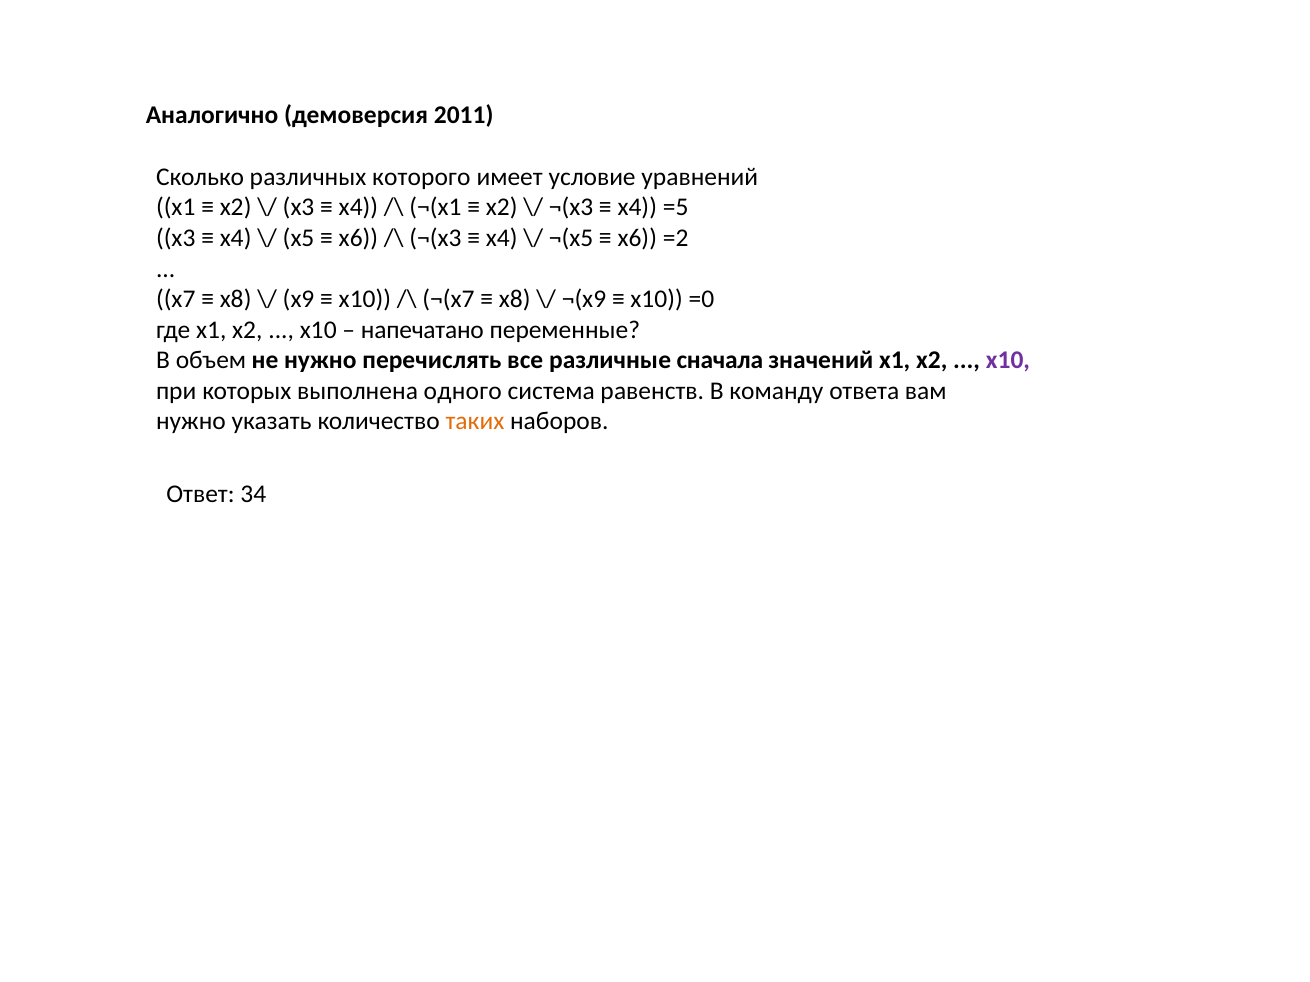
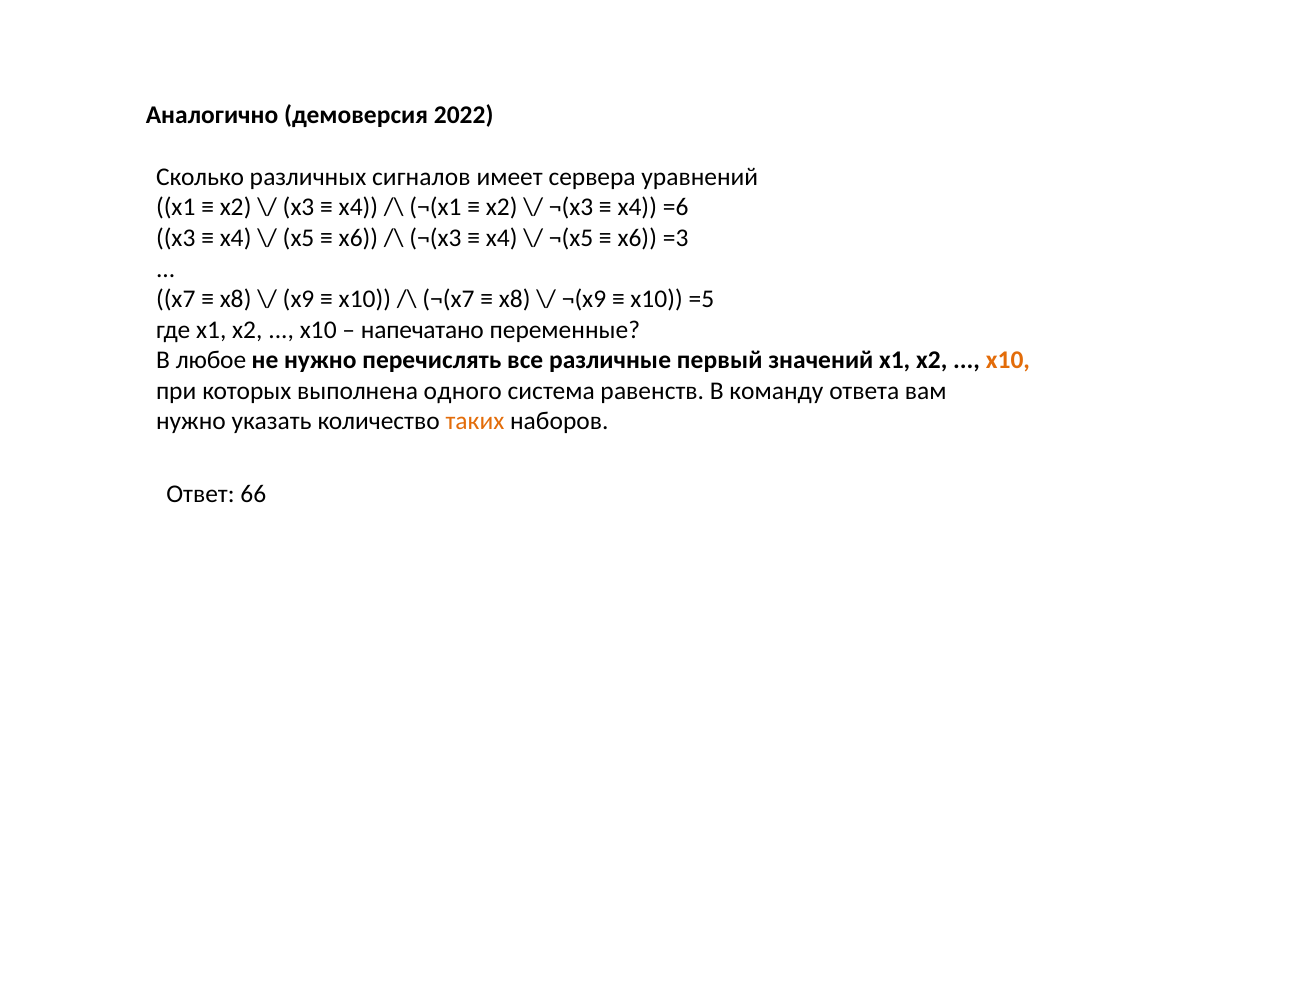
2011: 2011 -> 2022
которого: которого -> сигналов
условие: условие -> сервера
=5: =5 -> =6
=2: =2 -> =3
=0: =0 -> =5
объем: объем -> любое
сначала: сначала -> первый
x10 at (1008, 361) colour: purple -> orange
34: 34 -> 66
